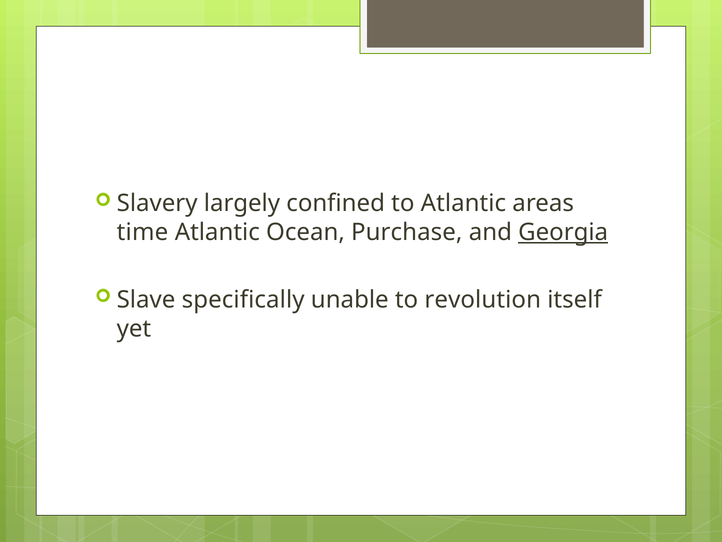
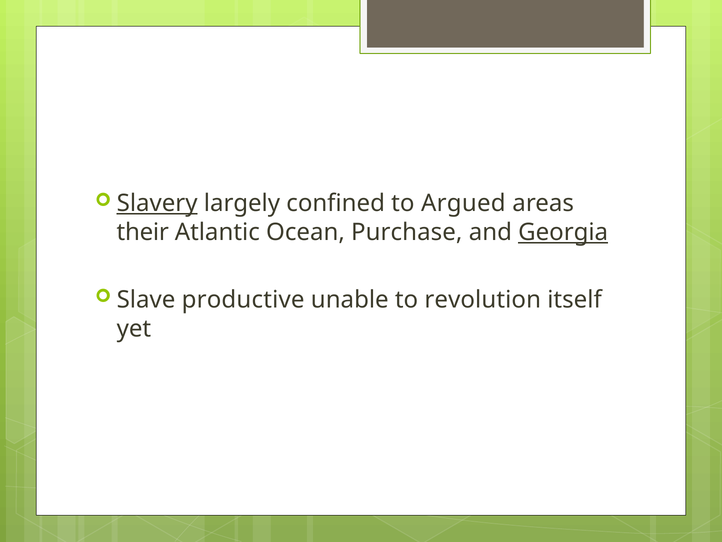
Slavery underline: none -> present
to Atlantic: Atlantic -> Argued
time: time -> their
specifically: specifically -> productive
